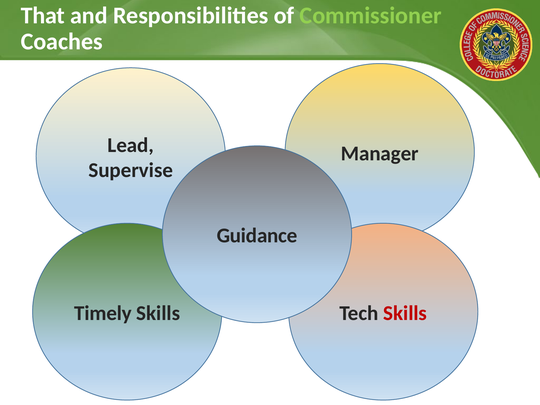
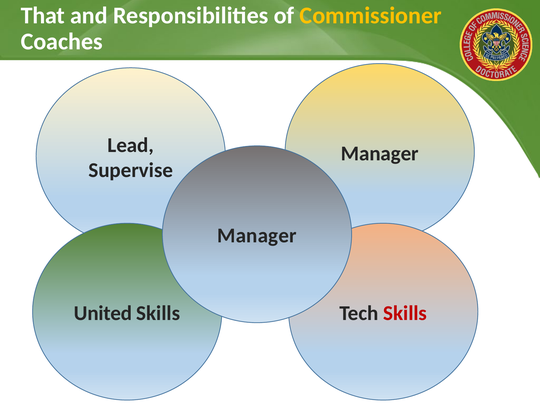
Commissioner colour: light green -> yellow
Guidance at (257, 236): Guidance -> Manager
Timely: Timely -> United
